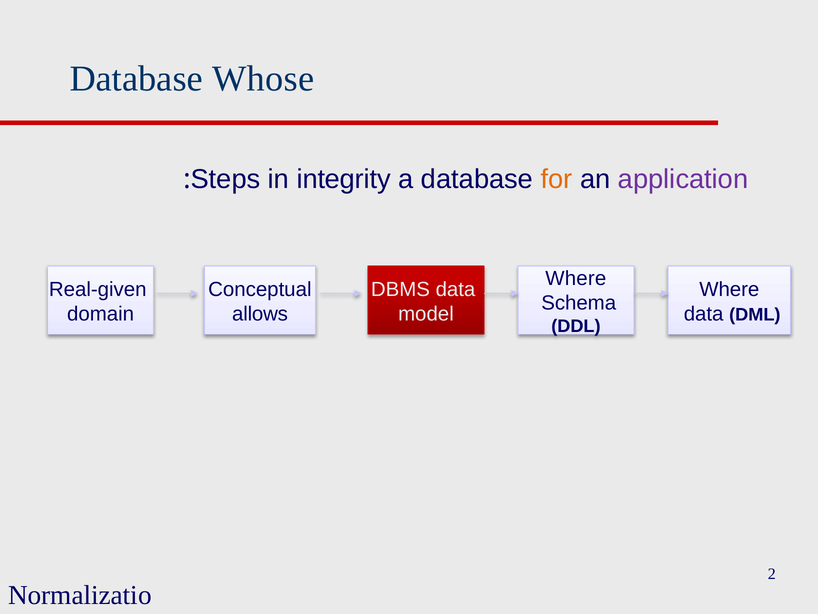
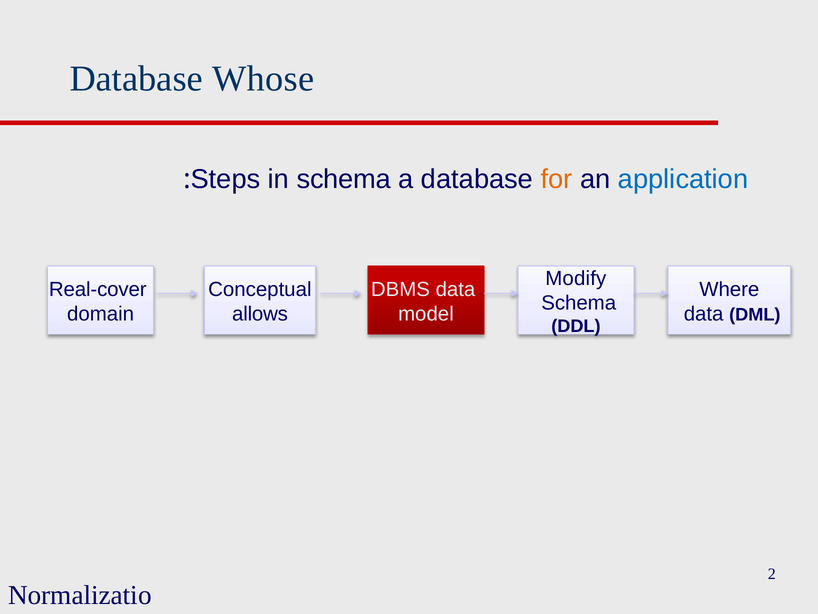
in integrity: integrity -> schema
application colour: purple -> blue
Where at (576, 278): Where -> Modify
Real-given: Real-given -> Real-cover
